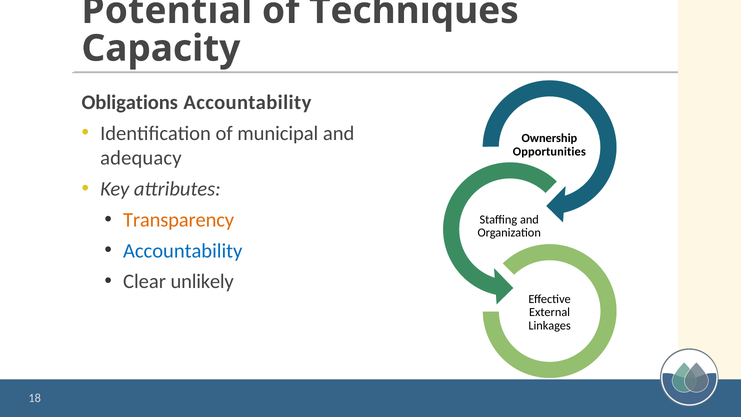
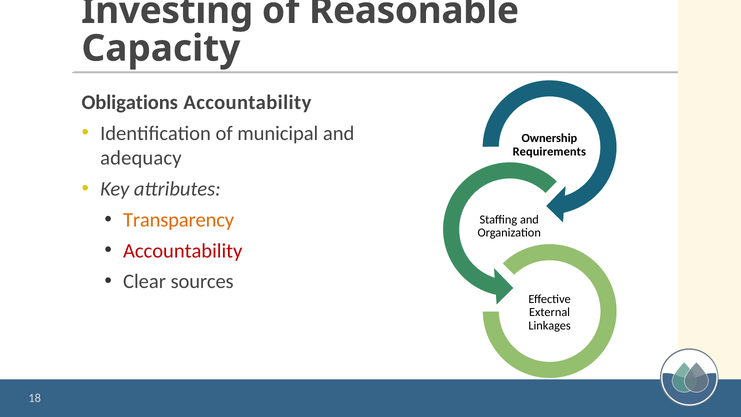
Potential: Potential -> Investing
Techniques: Techniques -> Reasonable
Opportunities: Opportunities -> Requirements
Accountability at (183, 251) colour: blue -> red
unlikely: unlikely -> sources
